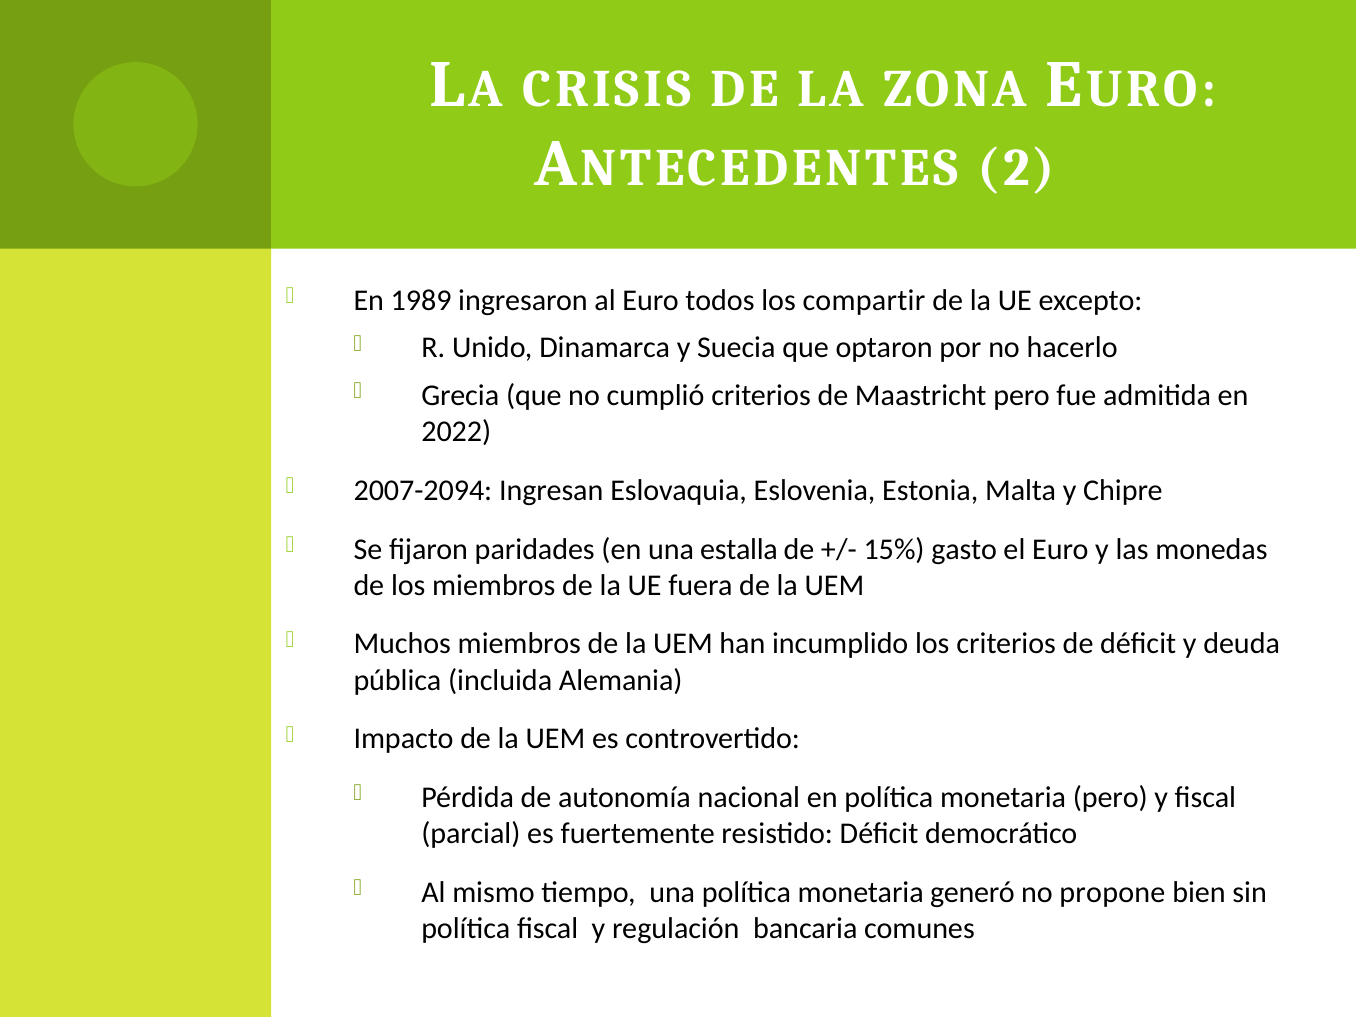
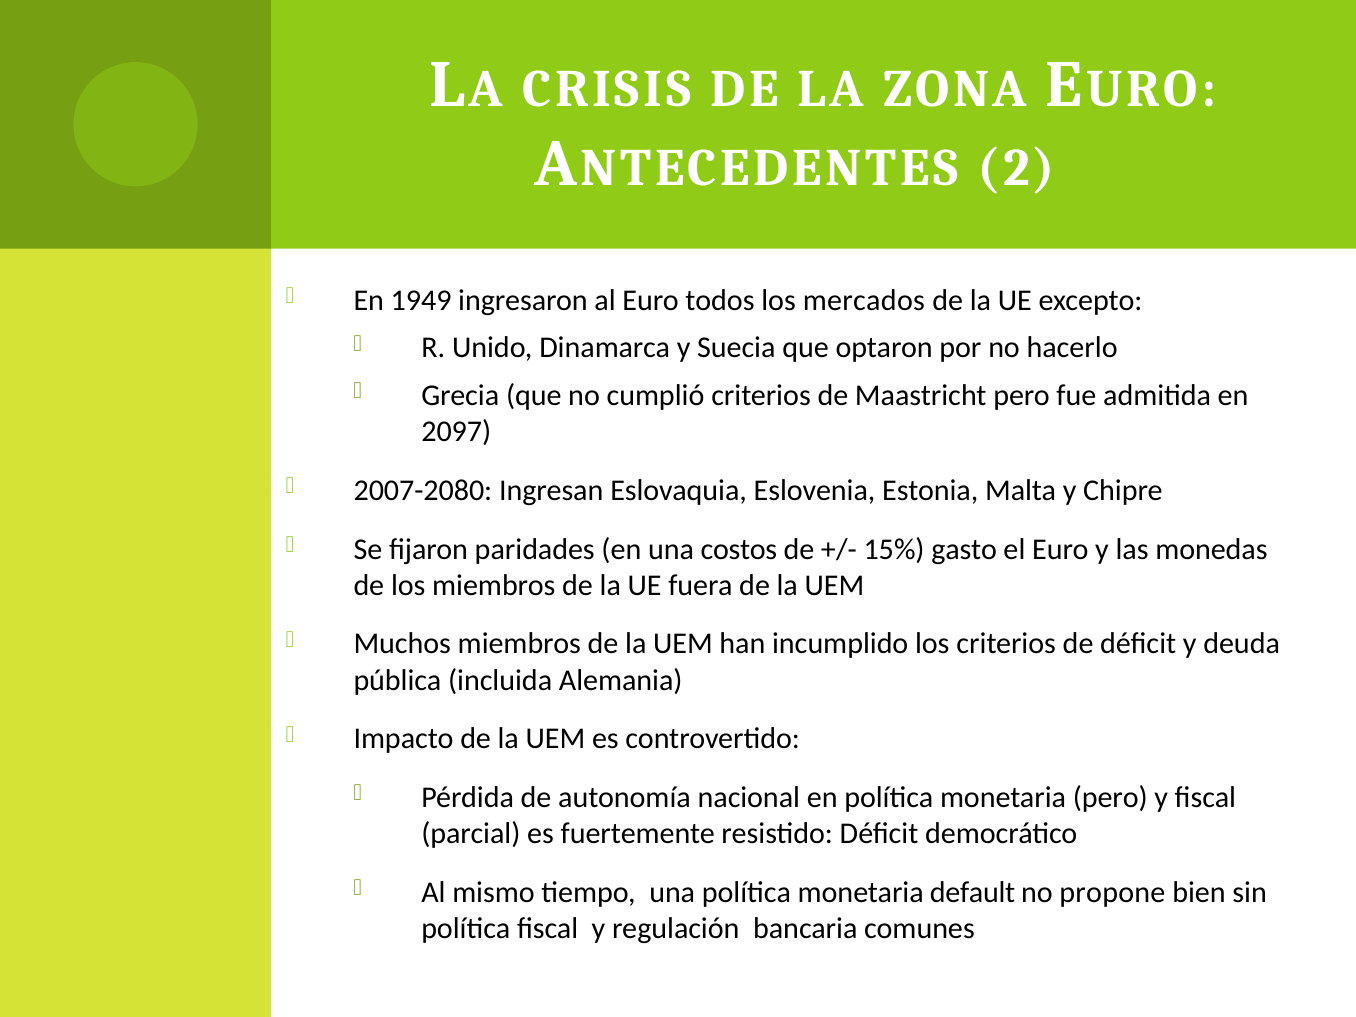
1989: 1989 -> 1949
compartir: compartir -> mercados
2022: 2022 -> 2097
2007-2094: 2007-2094 -> 2007-2080
estalla: estalla -> costos
generó: generó -> default
